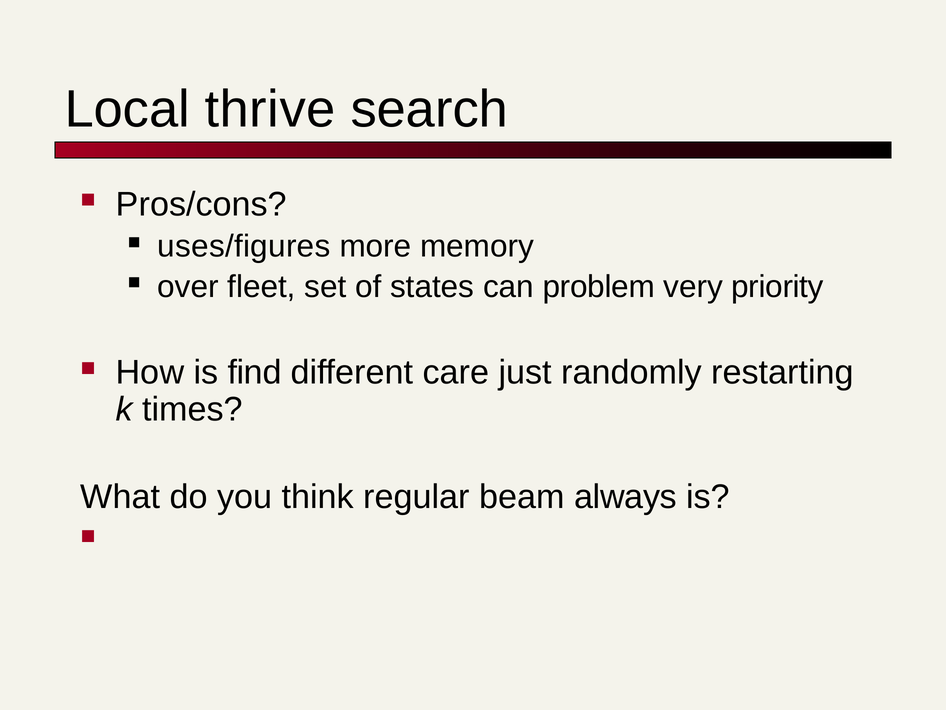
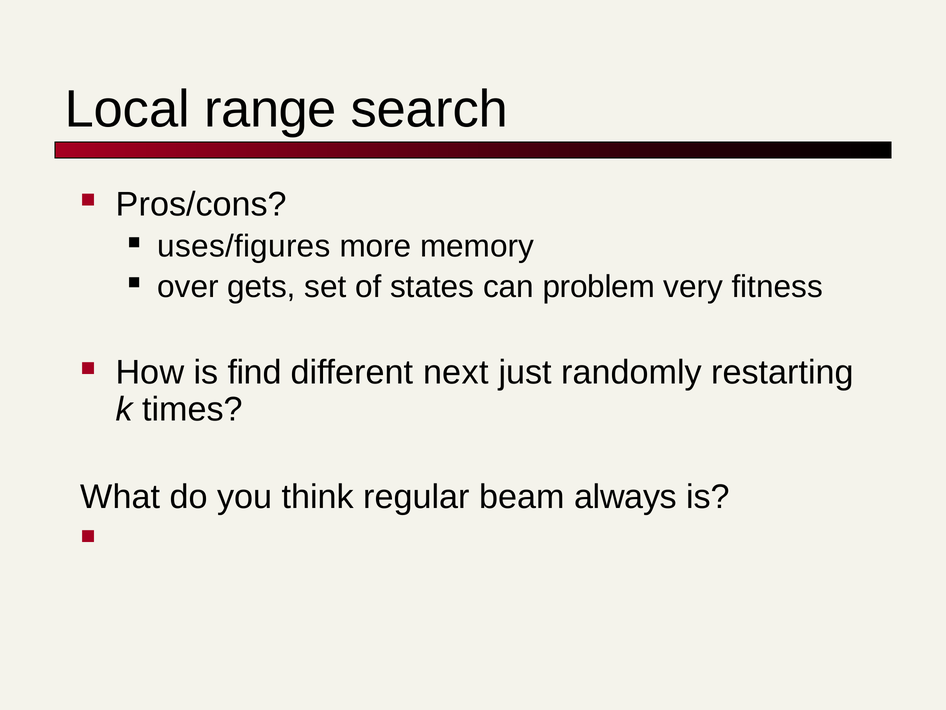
thrive: thrive -> range
fleet: fleet -> gets
priority: priority -> fitness
care: care -> next
